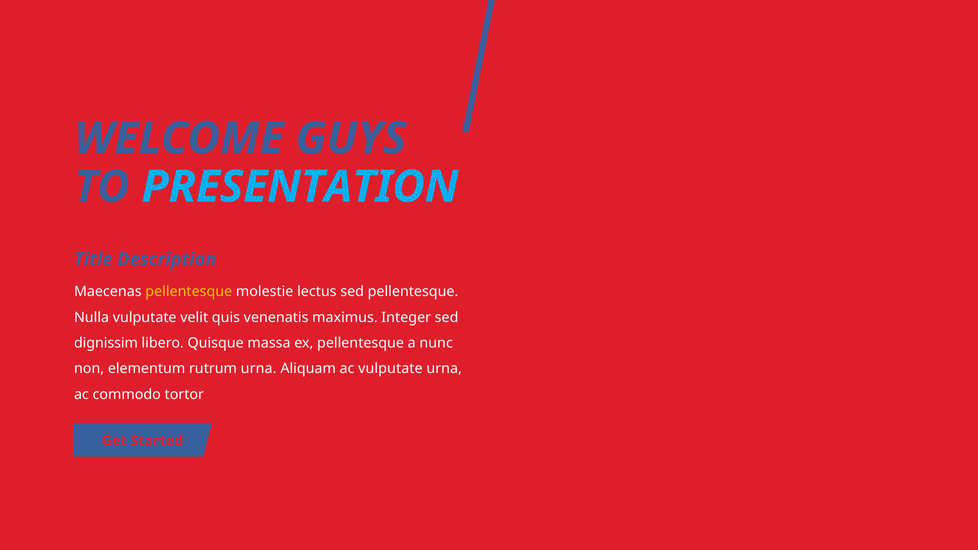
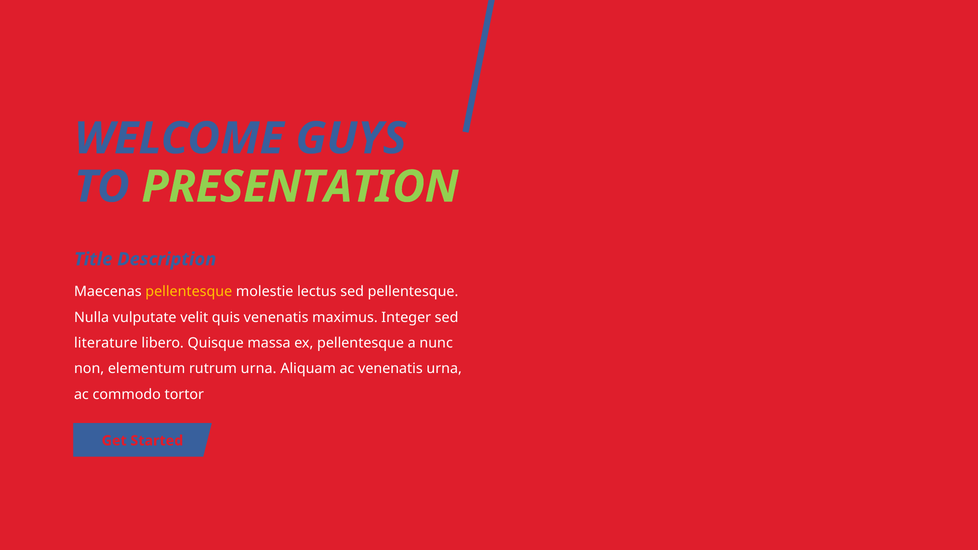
PRESENTATION colour: light blue -> light green
dignissim: dignissim -> literature
ac vulputate: vulputate -> venenatis
